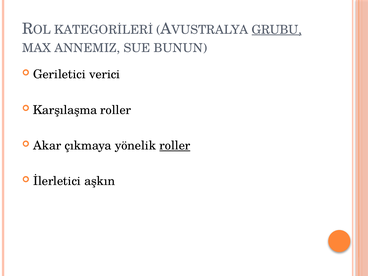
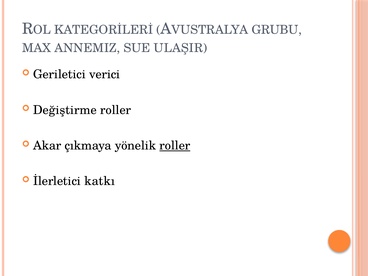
GRUBU underline: present -> none
BUNUN: BUNUN -> ULAŞIR
Karşılaşma: Karşılaşma -> Değiştirme
aşkın: aşkın -> katkı
